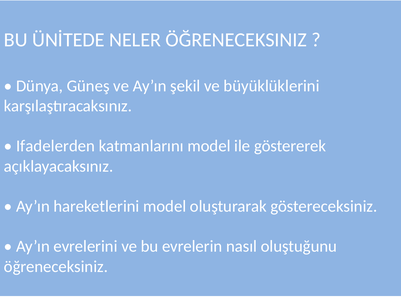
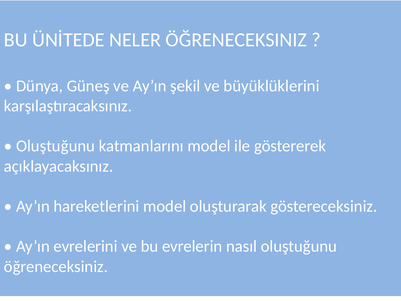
Ifadelerden at (56, 146): Ifadelerden -> Oluştuğunu
